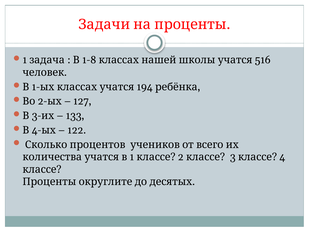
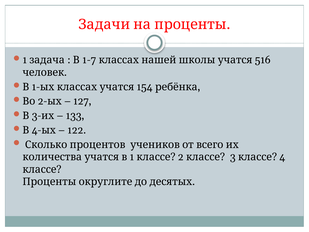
1-8: 1-8 -> 1-7
194: 194 -> 154
